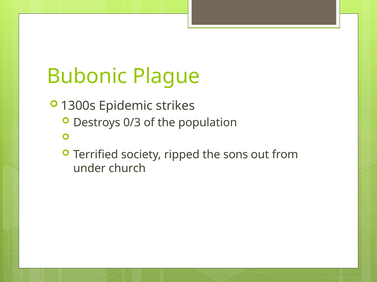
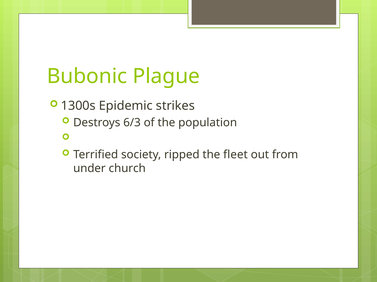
0/3: 0/3 -> 6/3
sons: sons -> fleet
